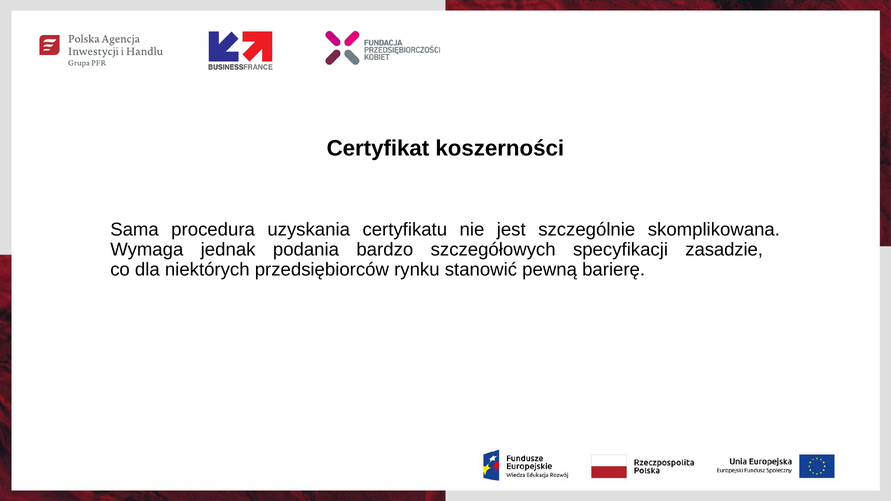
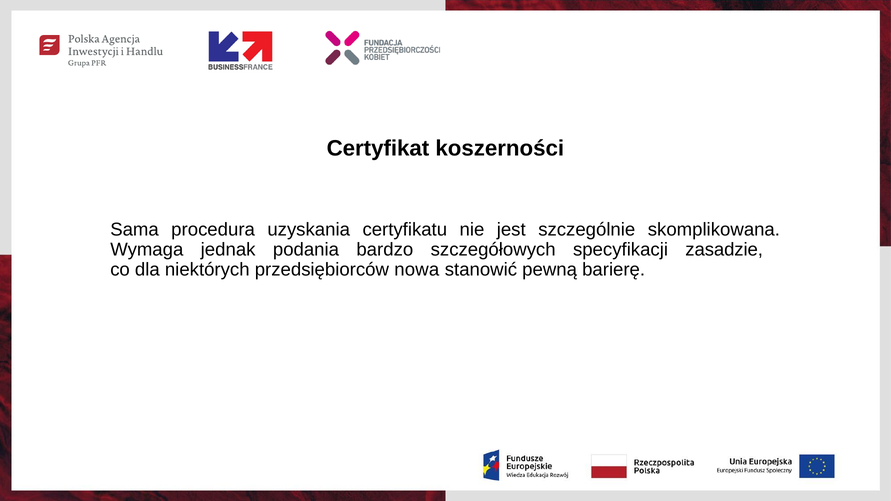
rynku: rynku -> nowa
